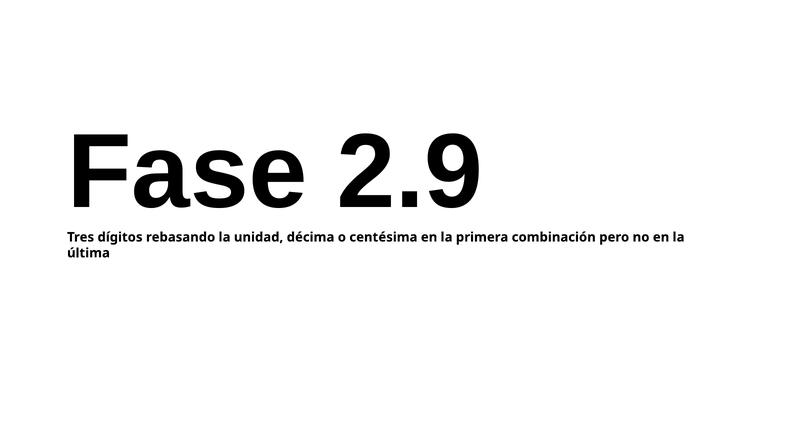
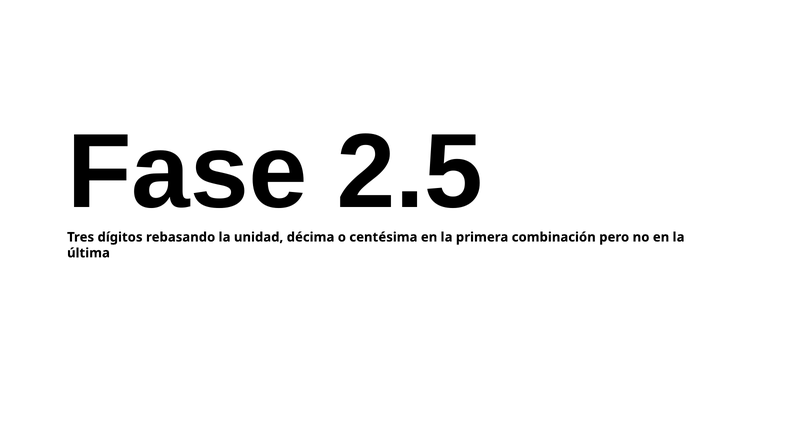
2.9: 2.9 -> 2.5
